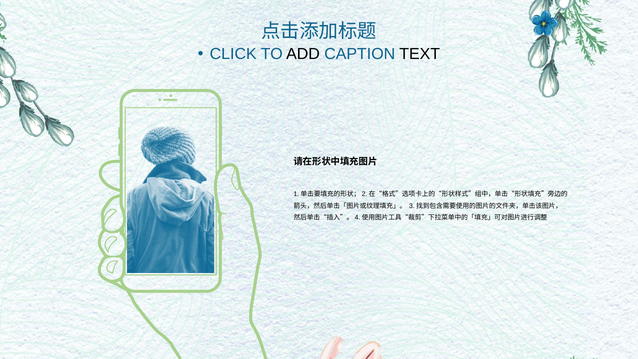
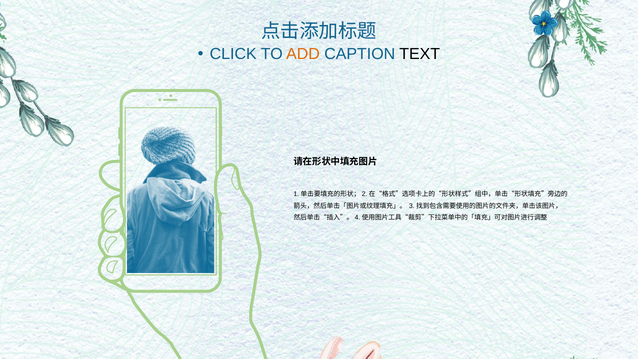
ADD colour: black -> orange
